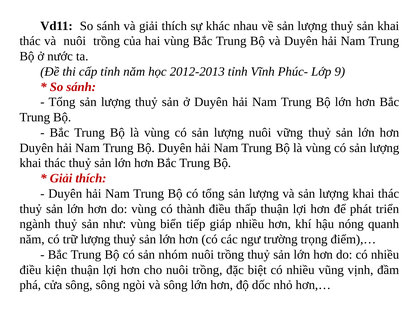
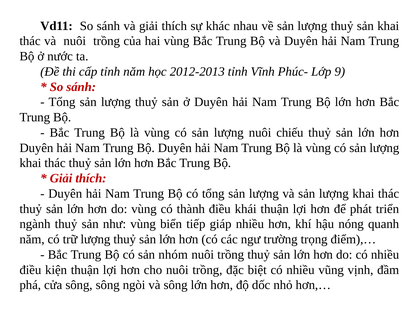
vững: vững -> chiếu
thấp: thấp -> khái
